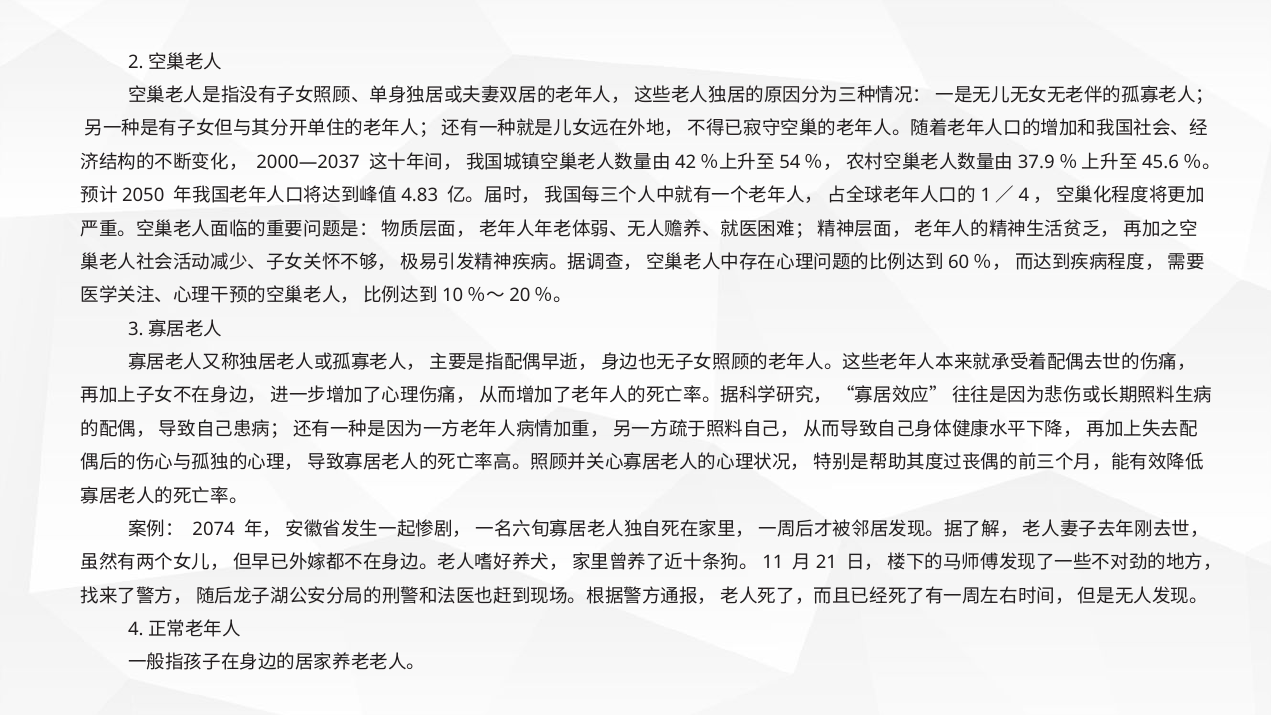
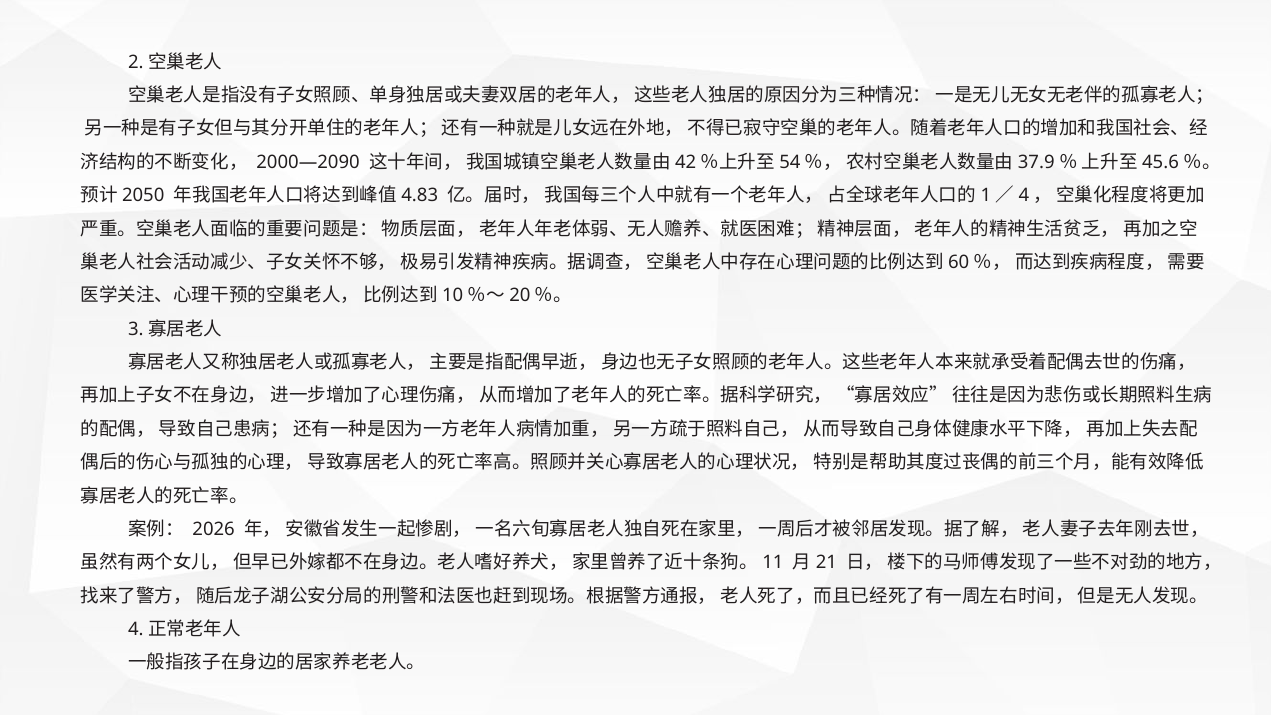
2000—2037: 2000—2037 -> 2000—2090
2074: 2074 -> 2026
